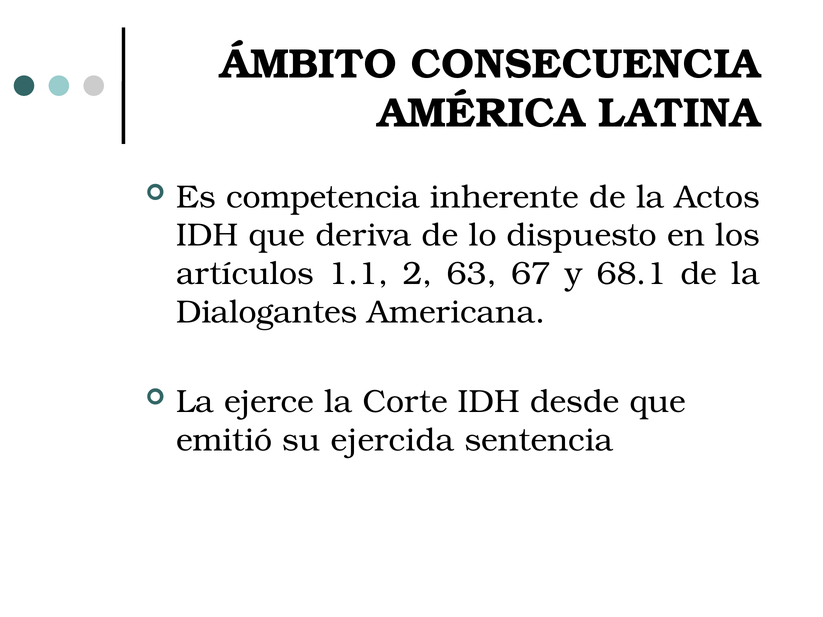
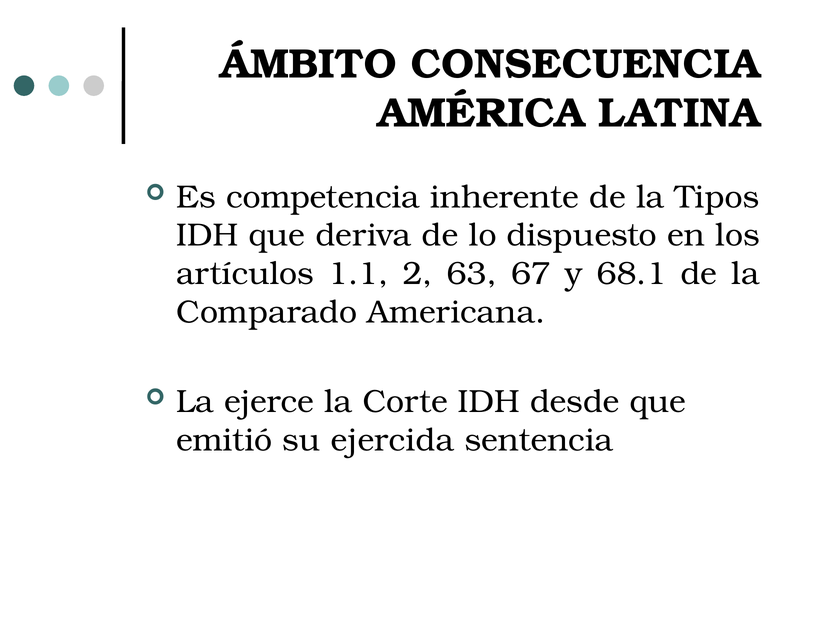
Actos: Actos -> Tipos
Dialogantes: Dialogantes -> Comparado
